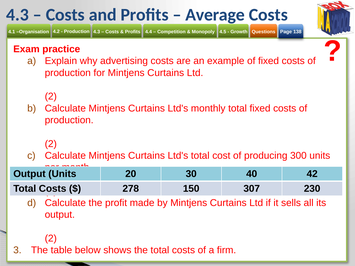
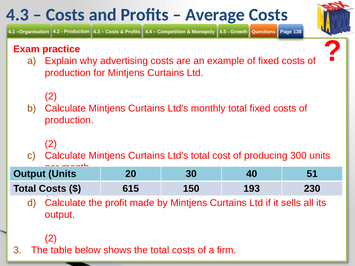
42: 42 -> 51
278: 278 -> 615
307: 307 -> 193
